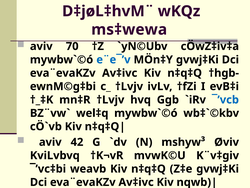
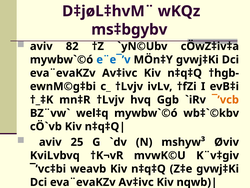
ms‡wewa: ms‡wewa -> ms‡bgybv
70: 70 -> 82
¯’vcb colour: blue -> orange
42: 42 -> 25
